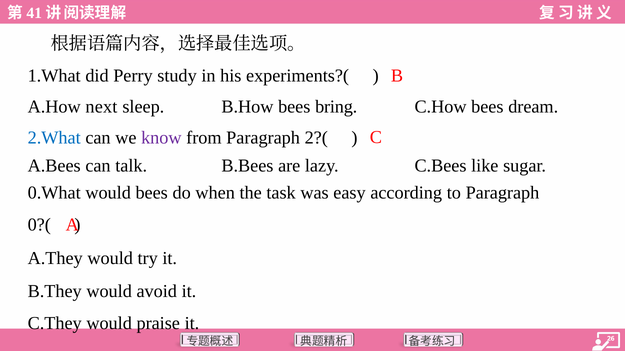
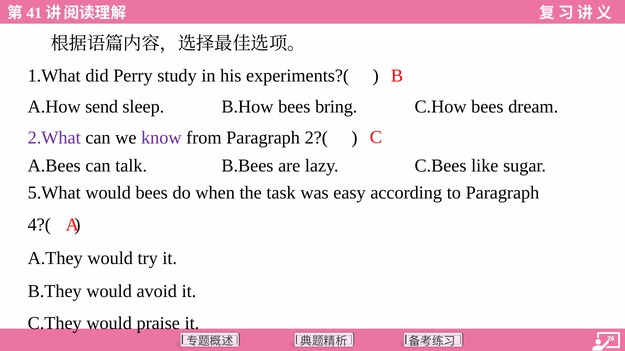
next: next -> send
2.What colour: blue -> purple
0.What: 0.What -> 5.What
0?(: 0?( -> 4?(
